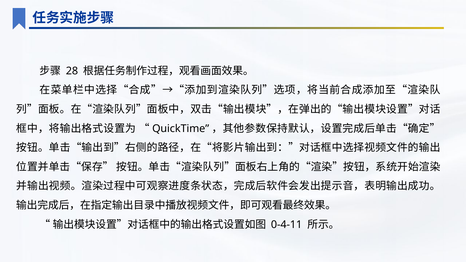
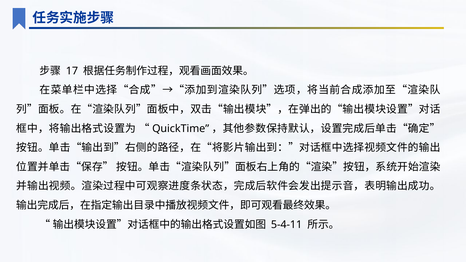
28: 28 -> 17
0-4-11: 0-4-11 -> 5-4-11
